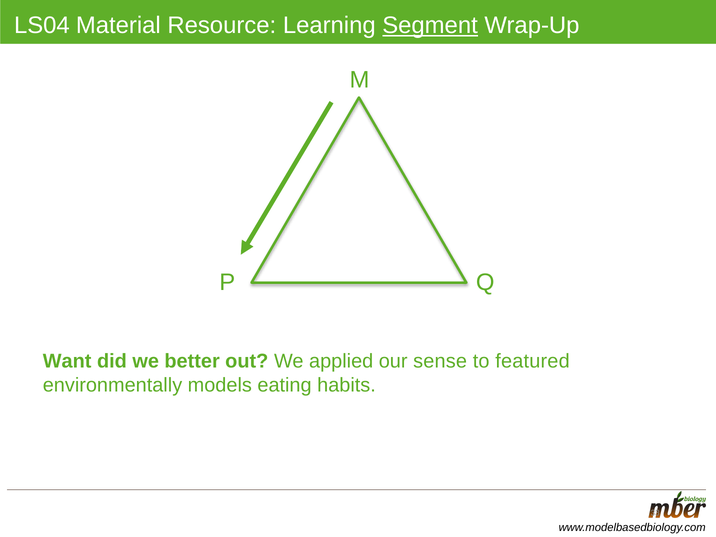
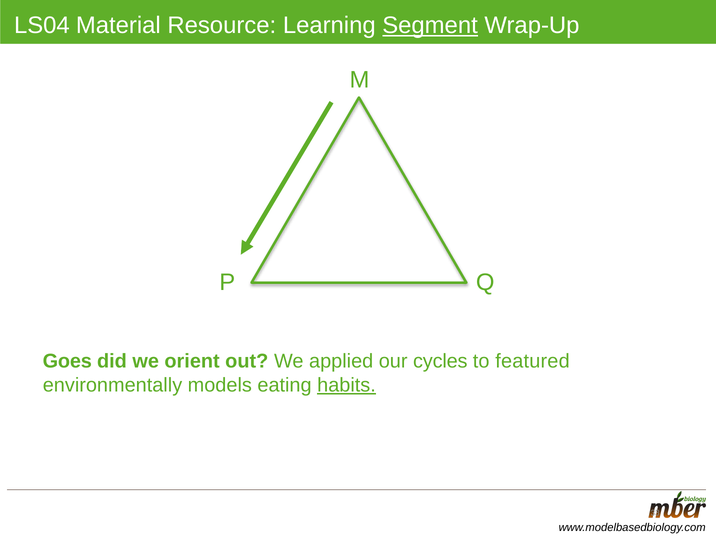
Want: Want -> Goes
better: better -> orient
sense: sense -> cycles
habits underline: none -> present
